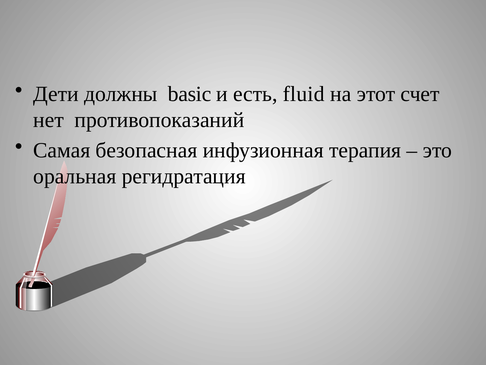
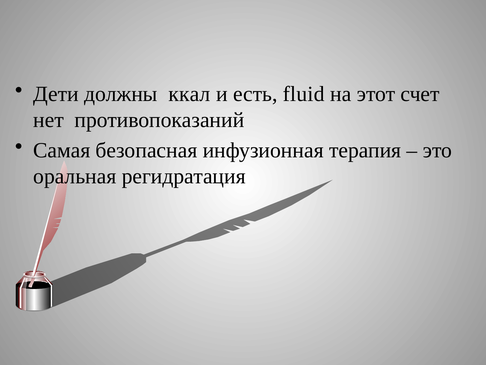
basic: basic -> ккал
